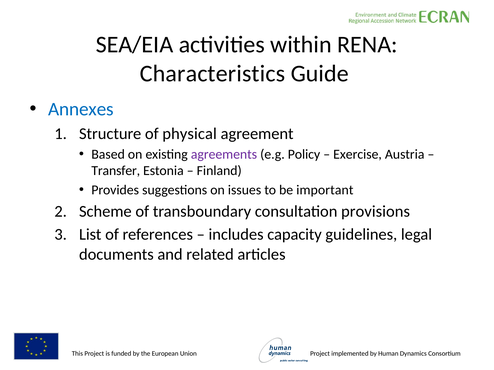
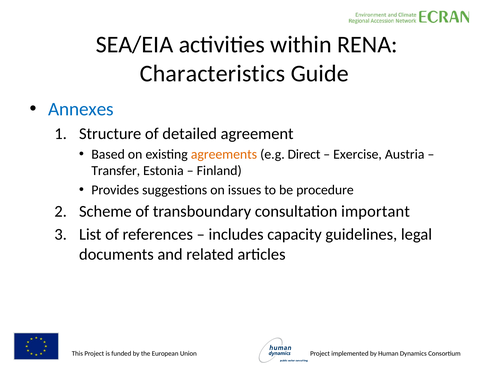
physical: physical -> detailed
agreements colour: purple -> orange
Policy: Policy -> Direct
important: important -> procedure
provisions: provisions -> important
